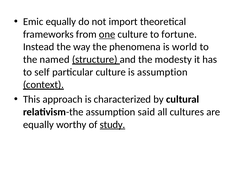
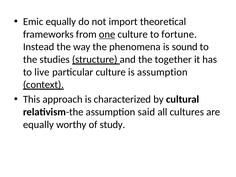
world: world -> sound
named: named -> studies
modesty: modesty -> together
self: self -> live
study underline: present -> none
